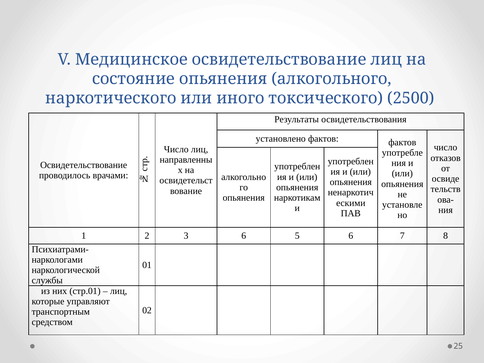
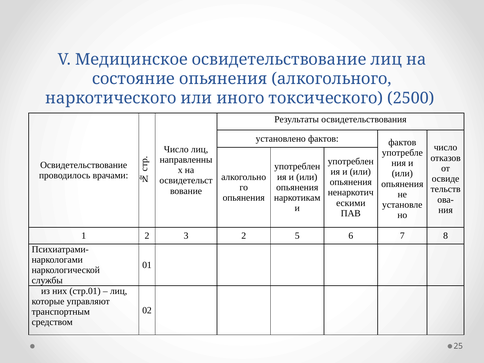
3 6: 6 -> 2
